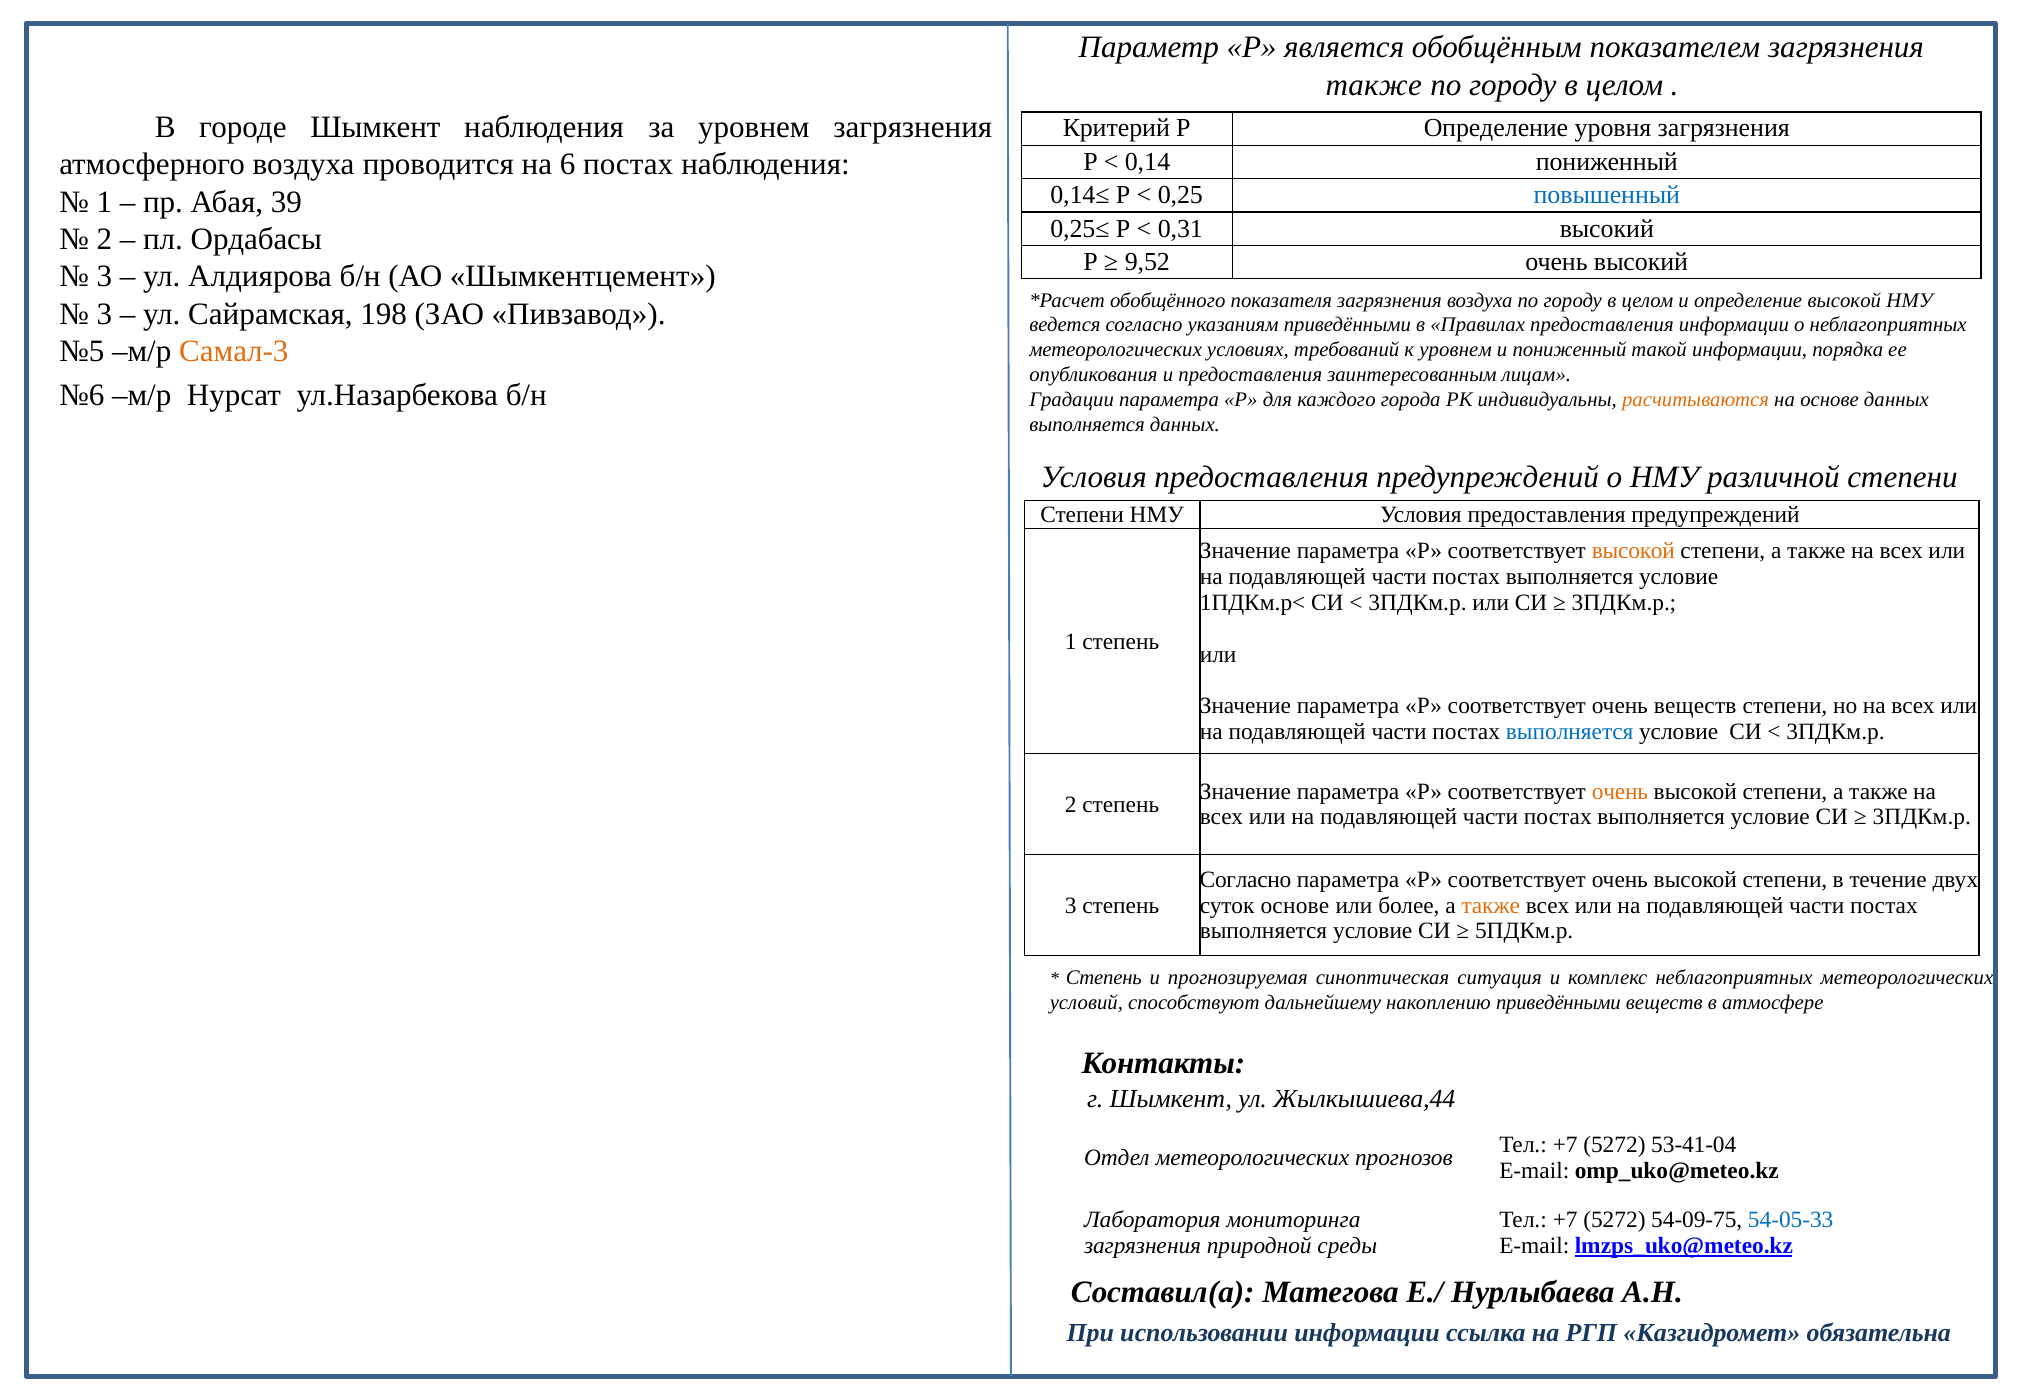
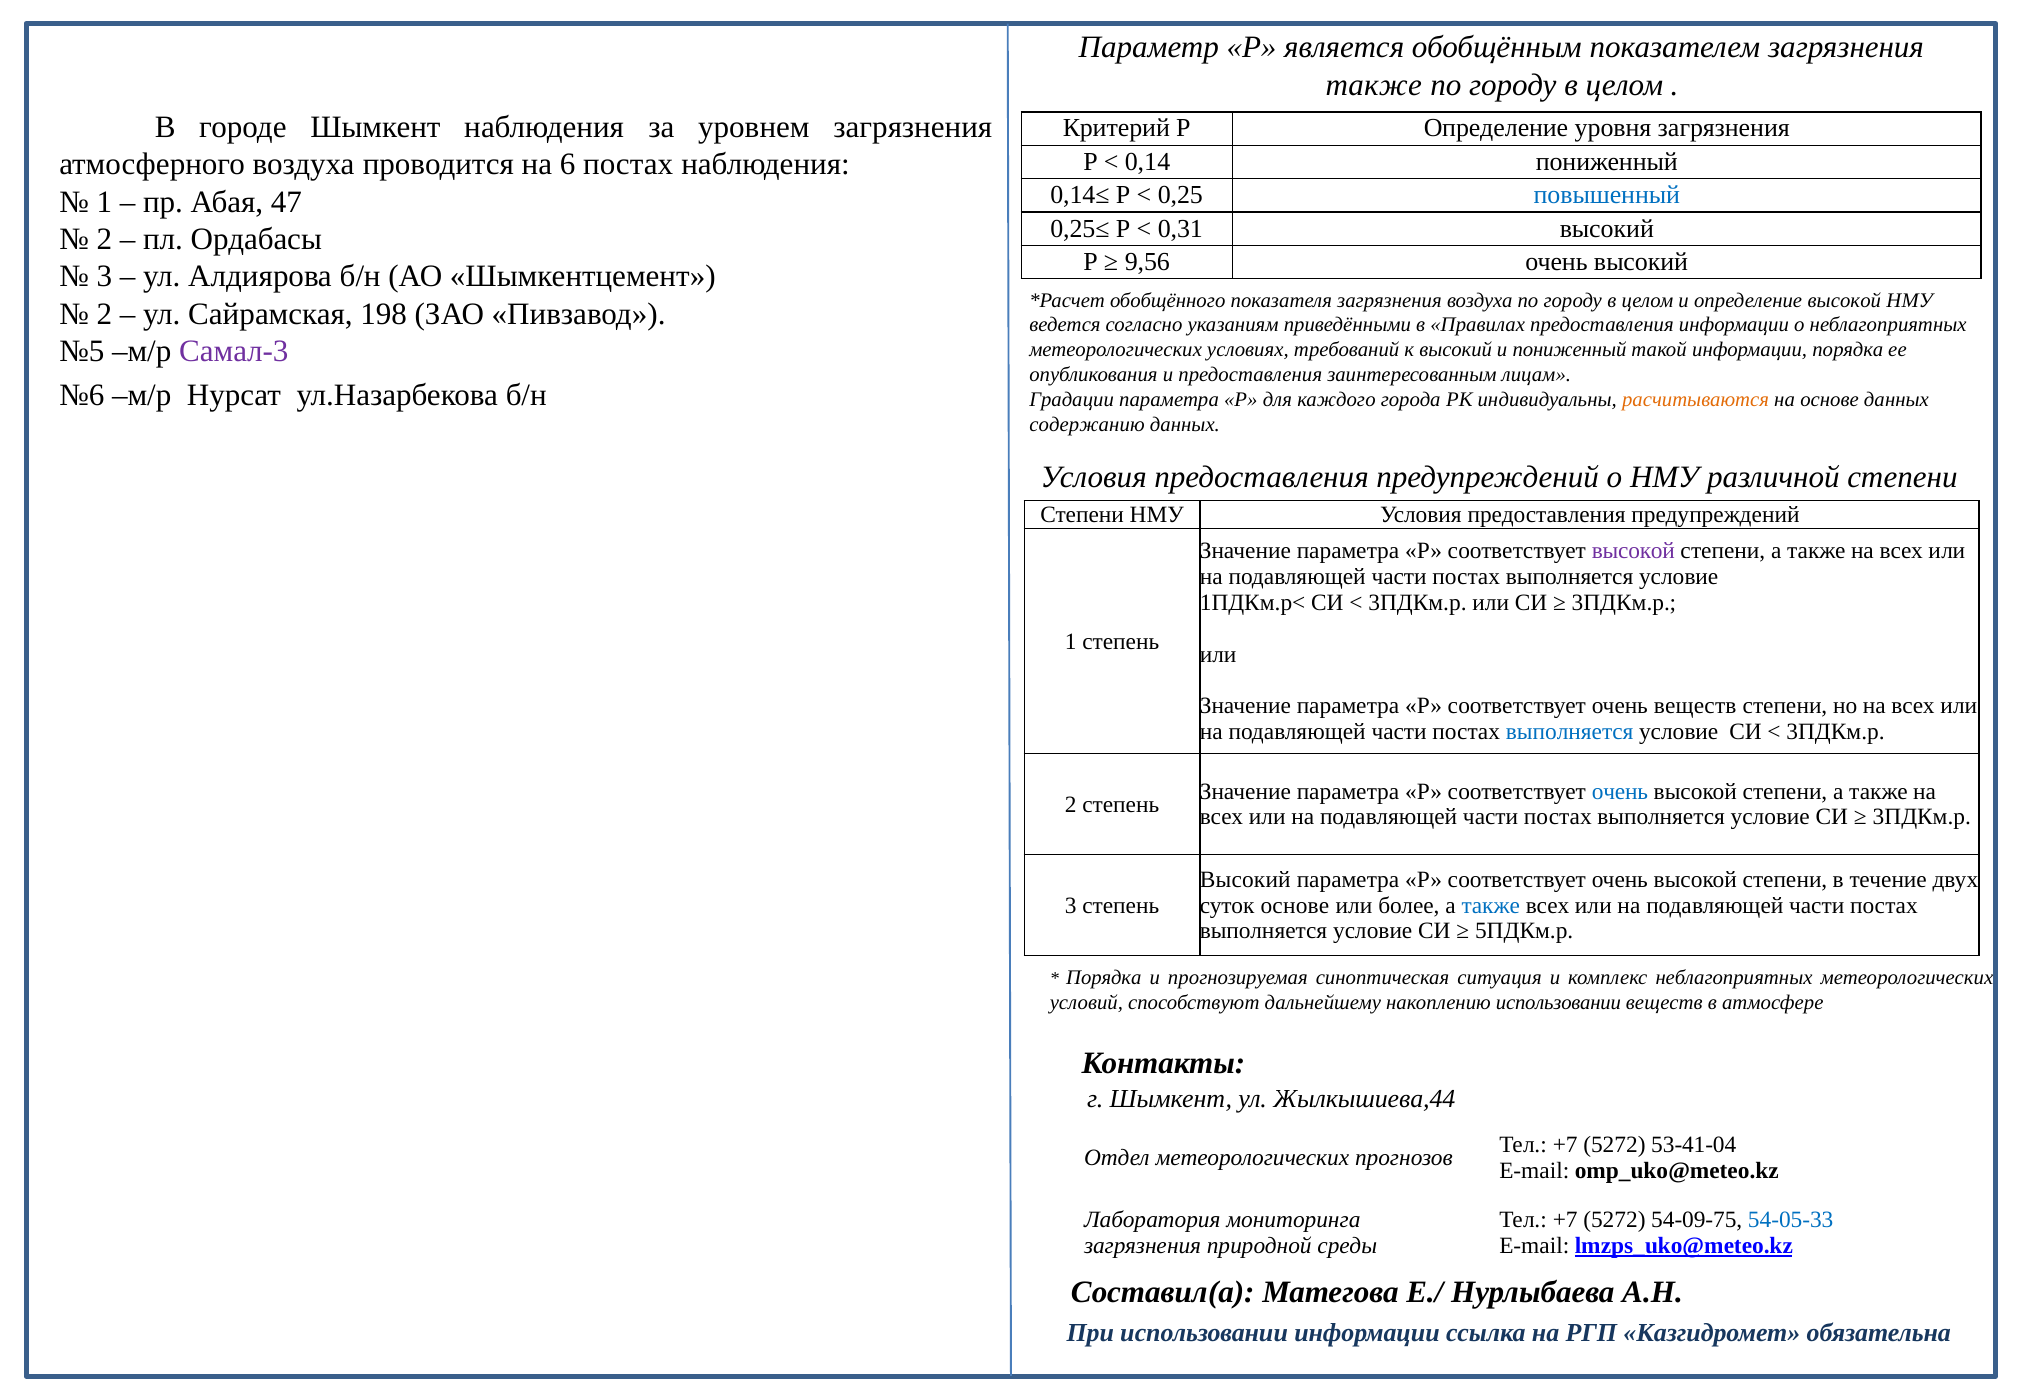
39: 39 -> 47
9,52: 9,52 -> 9,56
3 at (104, 314): 3 -> 2
Самал-3 colour: orange -> purple
к уровнем: уровнем -> высокий
выполняется at (1087, 424): выполняется -> содержанию
высокой at (1633, 551) colour: orange -> purple
очень at (1620, 791) colour: orange -> blue
Согласно at (1246, 879): Согласно -> Высокий
также at (1491, 905) colour: orange -> blue
Степень at (1104, 978): Степень -> Порядка
накоплению приведёнными: приведёнными -> использовании
